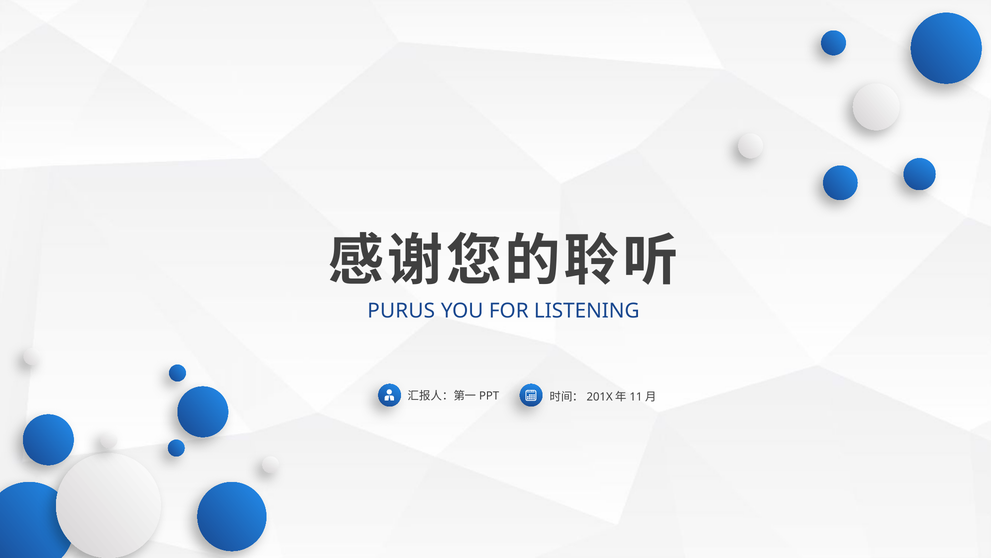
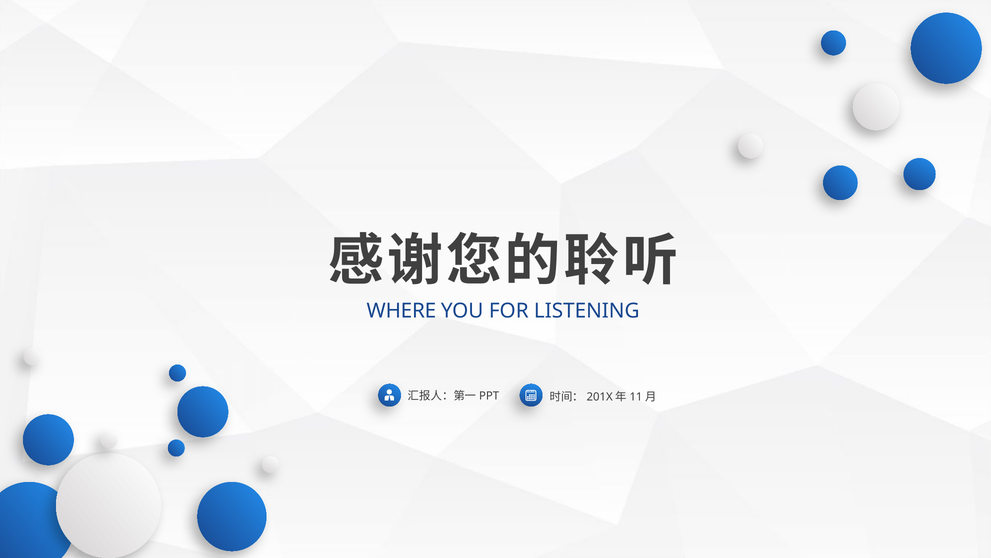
PURUS: PURUS -> WHERE
